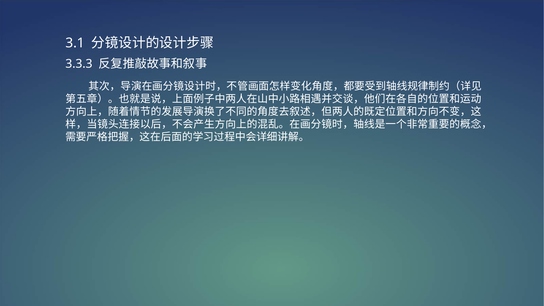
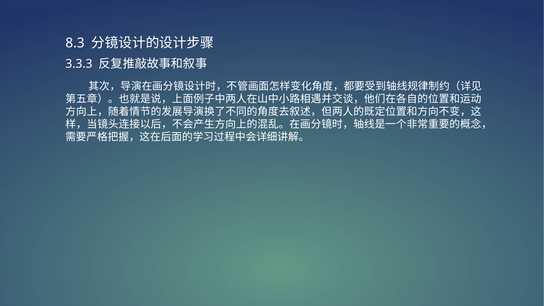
3.1: 3.1 -> 8.3
